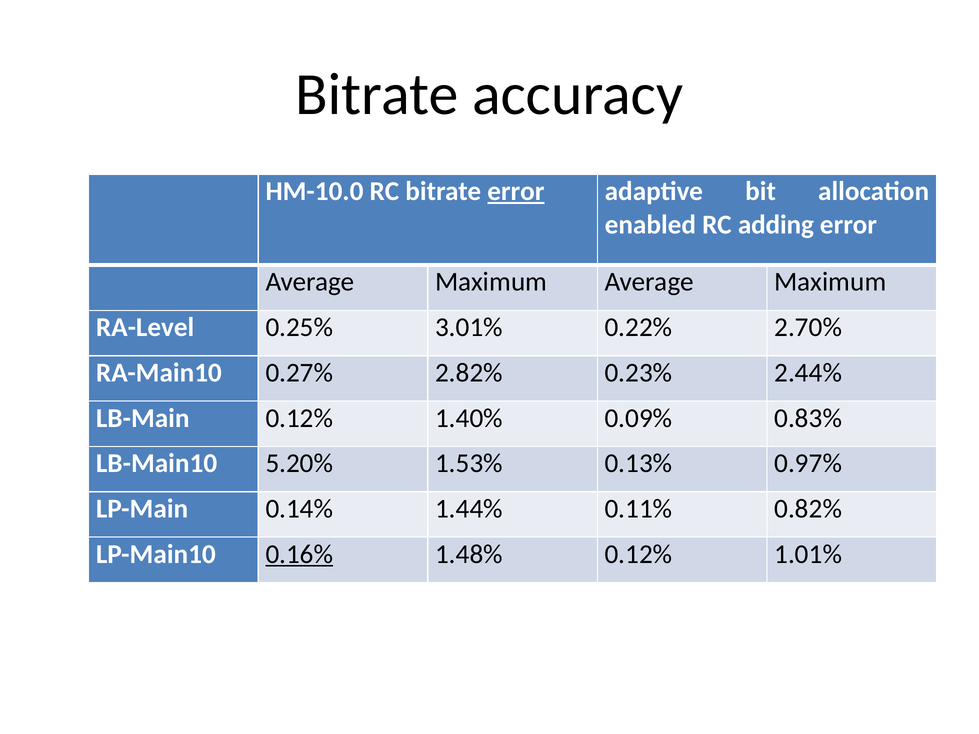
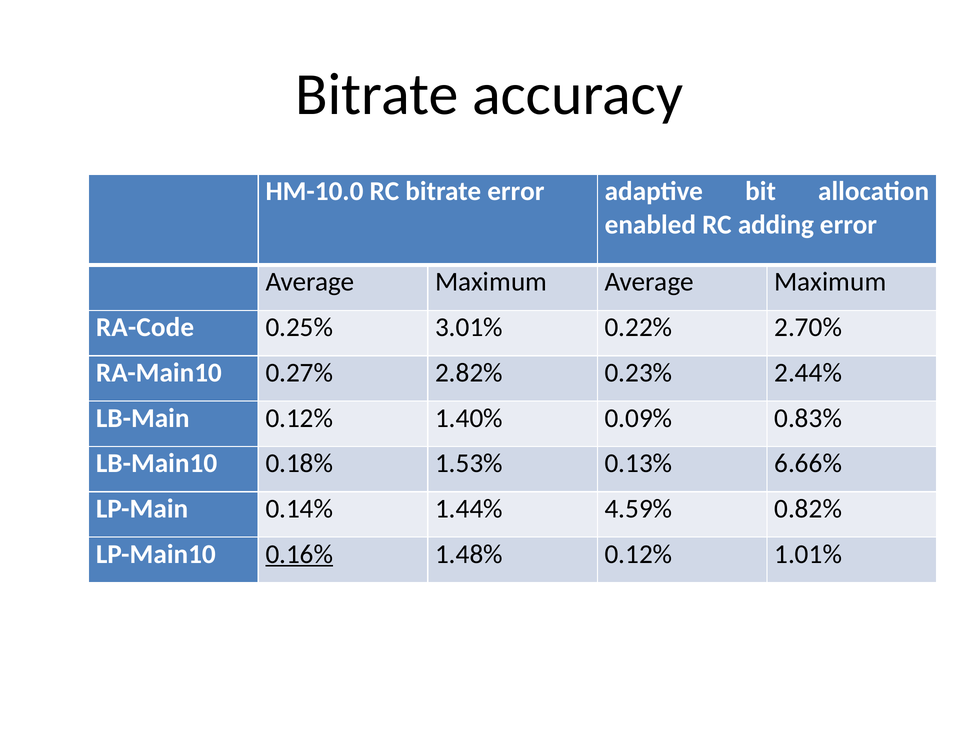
error at (516, 191) underline: present -> none
RA-Level: RA-Level -> RA-Code
5.20%: 5.20% -> 0.18%
0.97%: 0.97% -> 6.66%
0.11%: 0.11% -> 4.59%
